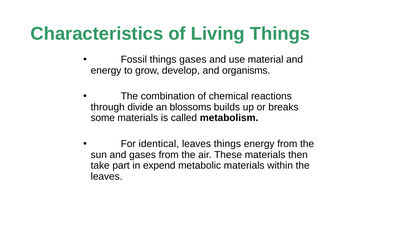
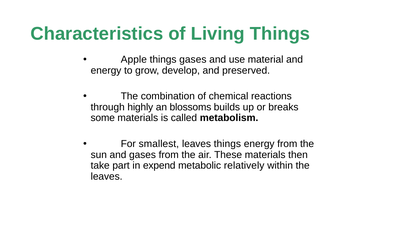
Fossil: Fossil -> Apple
organisms: organisms -> preserved
divide: divide -> highly
identical: identical -> smallest
metabolic materials: materials -> relatively
